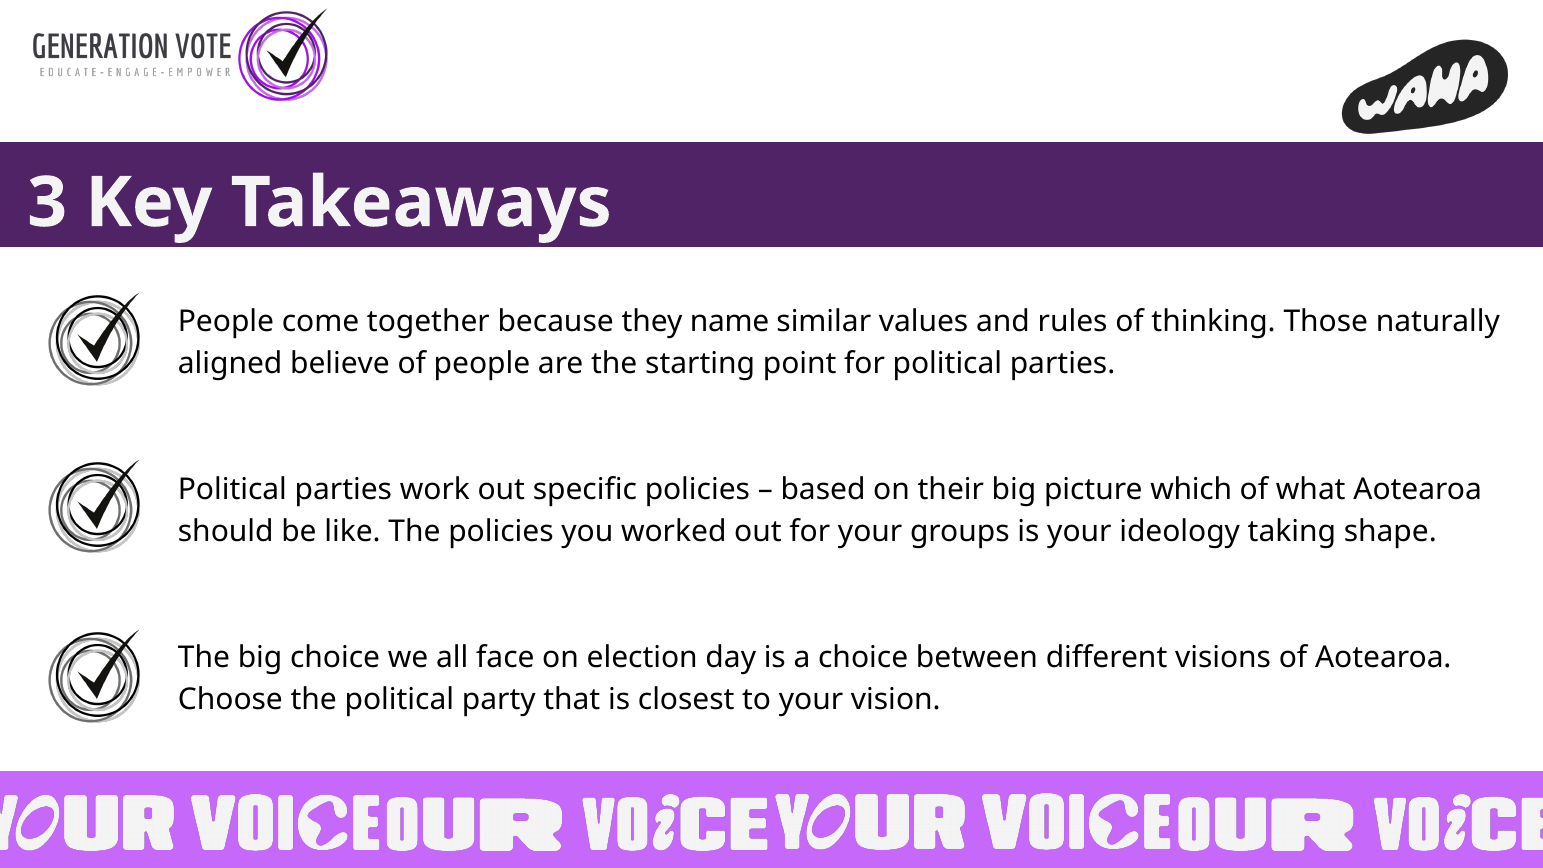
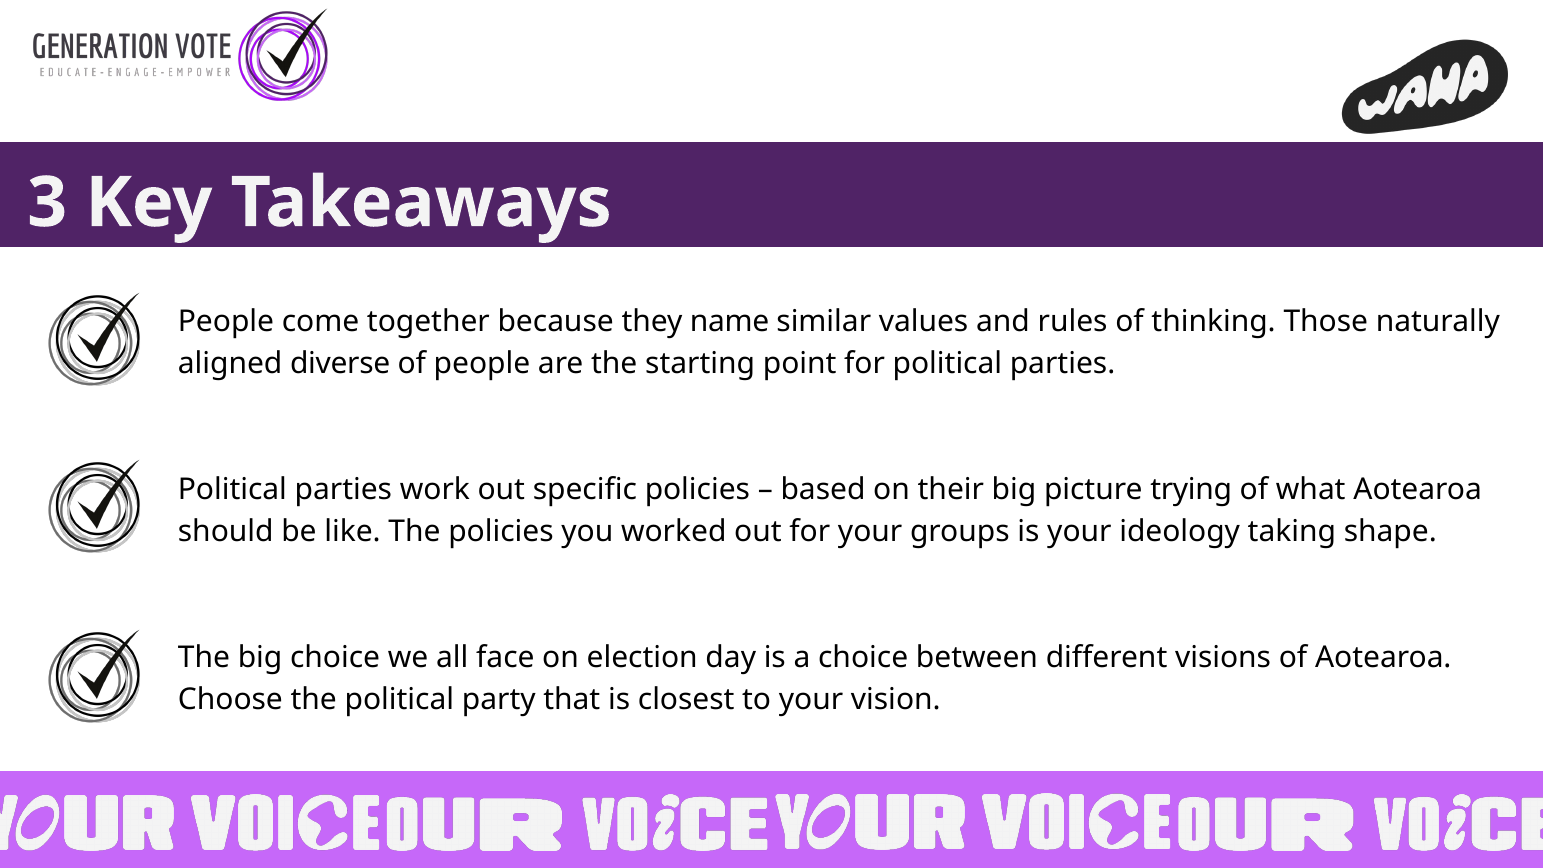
believe: believe -> diverse
which: which -> trying
